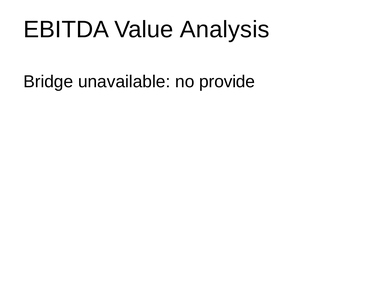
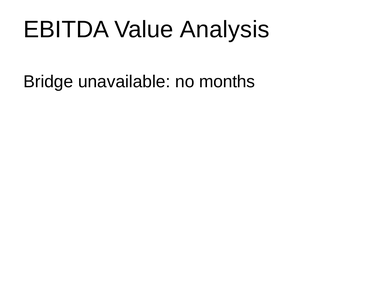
provide: provide -> months
